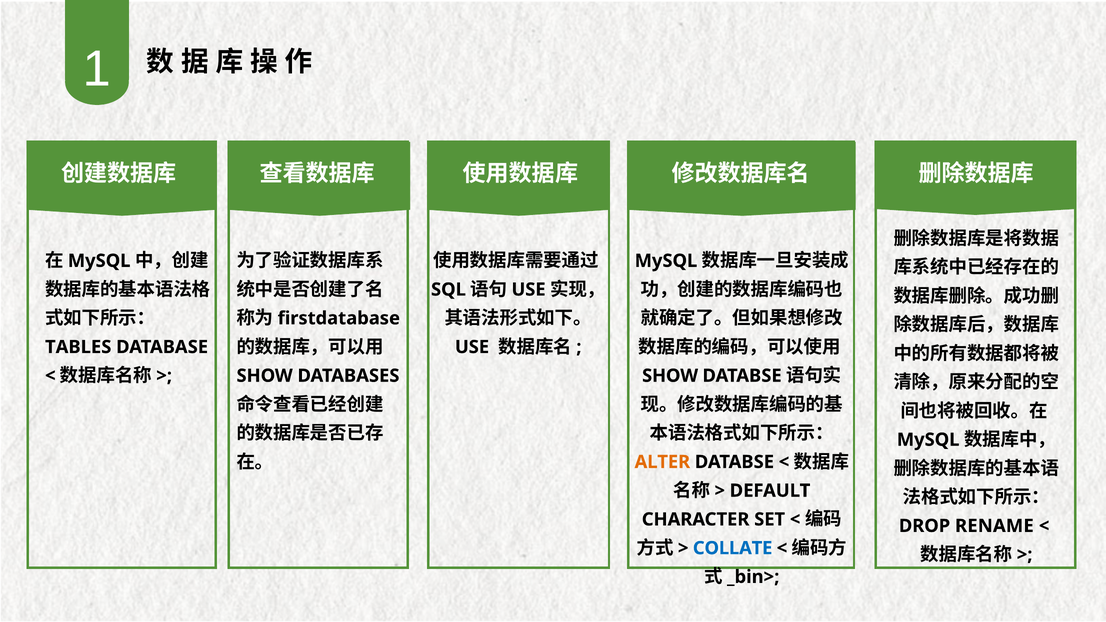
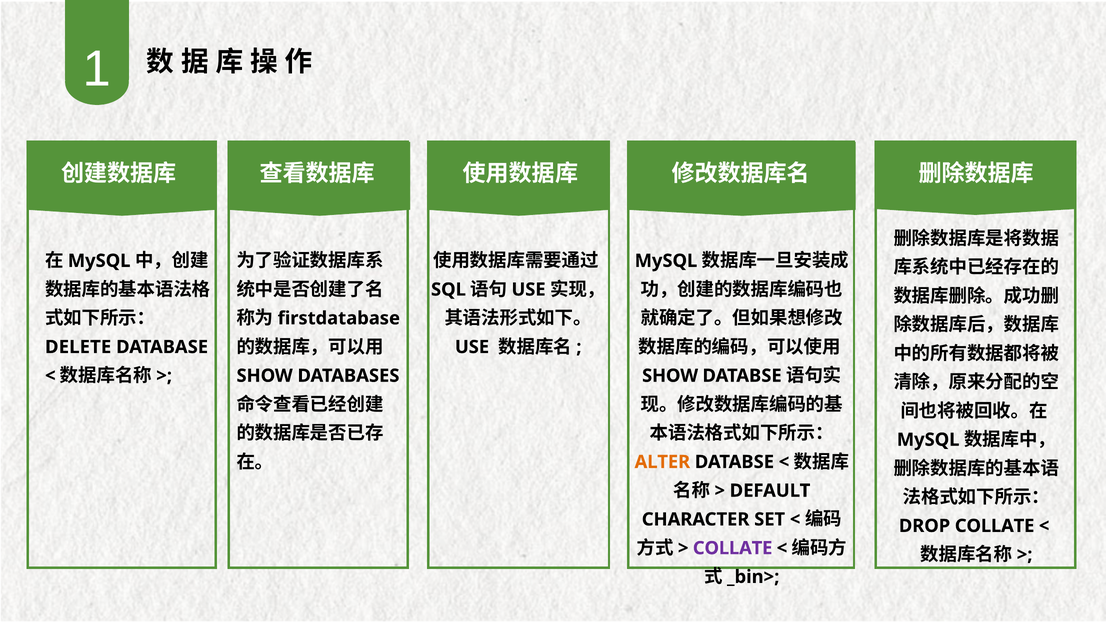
TABLES: TABLES -> DELETE
DROP RENAME: RENAME -> COLLATE
COLLATE at (733, 548) colour: blue -> purple
